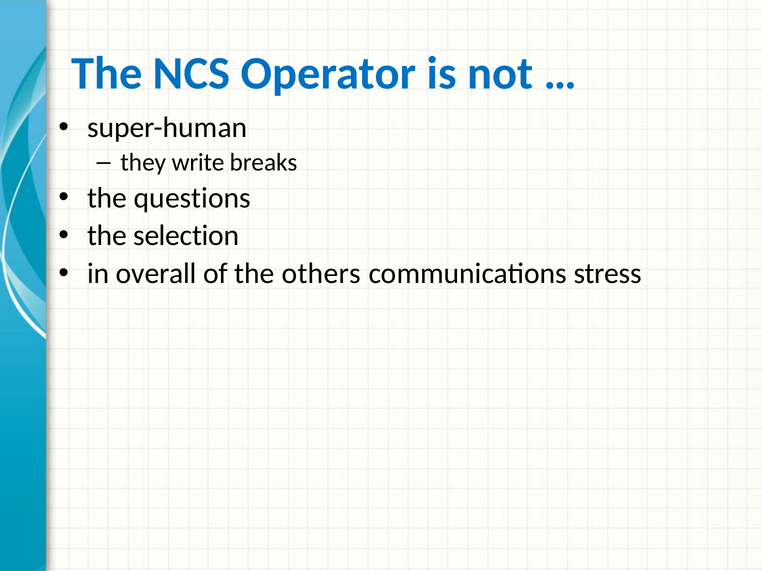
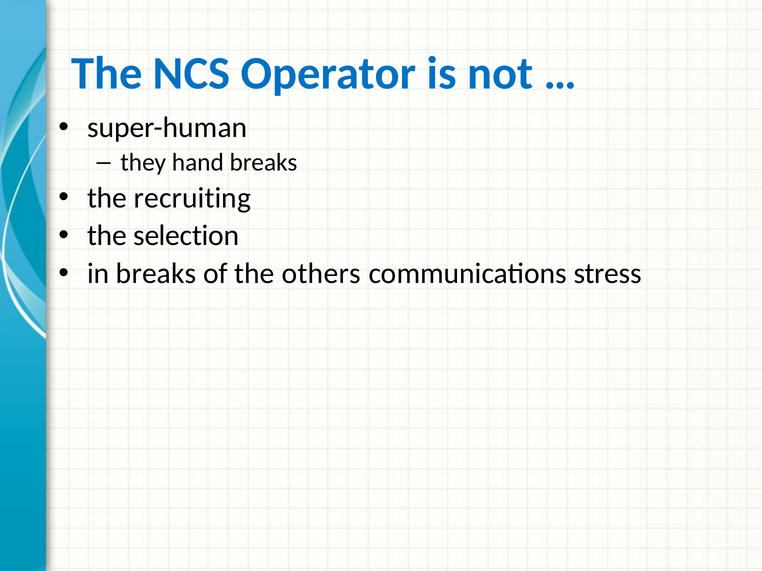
write: write -> hand
questions: questions -> recruiting
in overall: overall -> breaks
